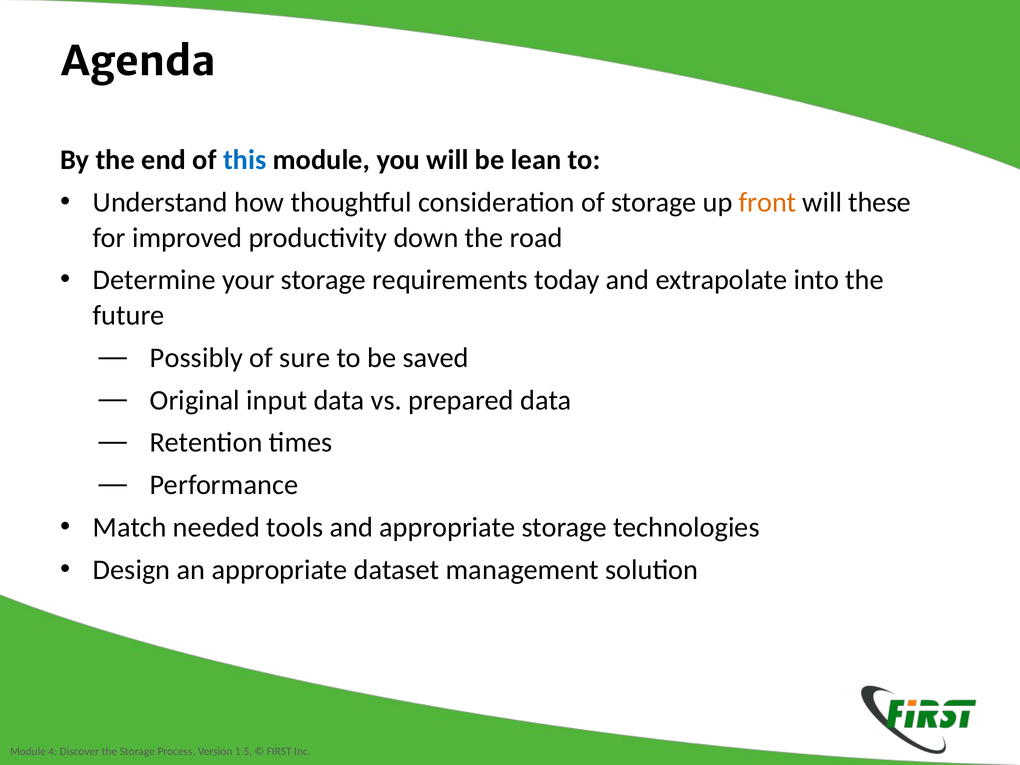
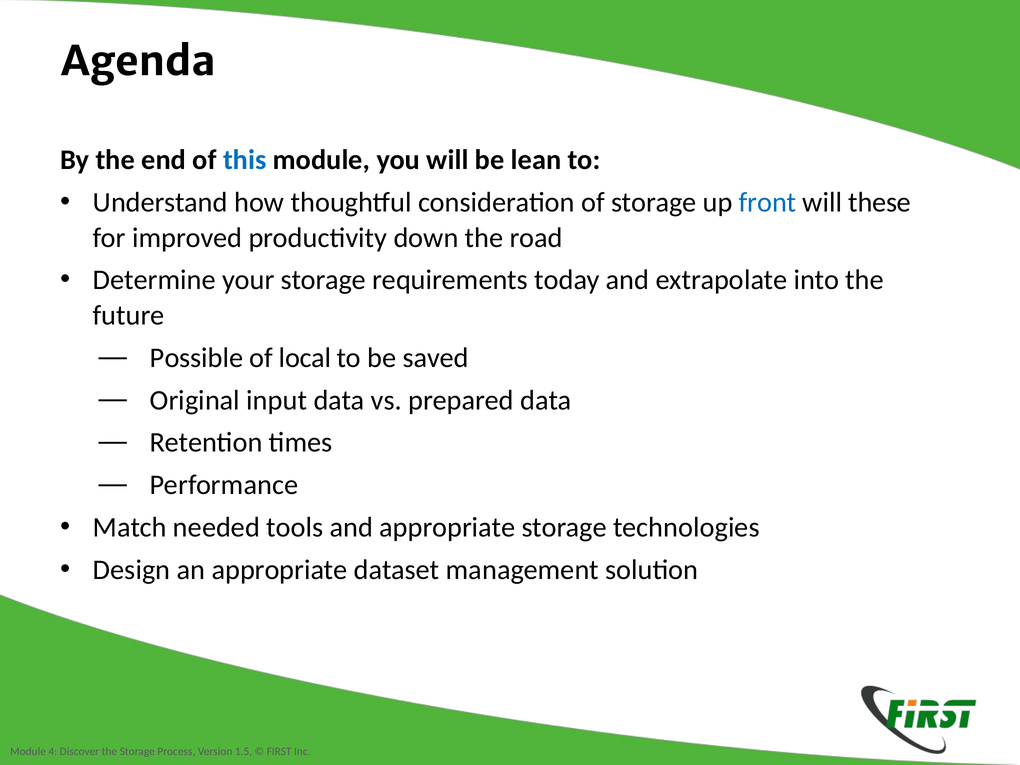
front colour: orange -> blue
Possibly: Possibly -> Possible
sure: sure -> local
